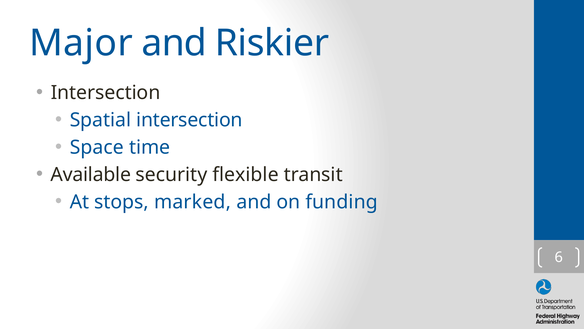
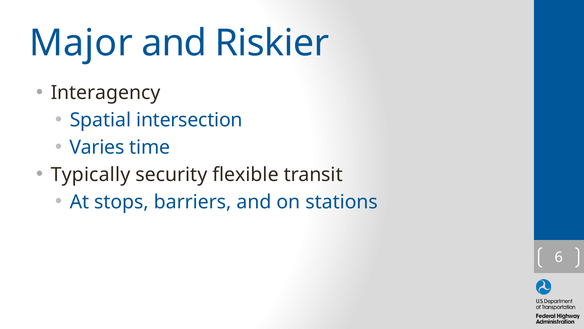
Intersection at (106, 93): Intersection -> Interagency
Space: Space -> Varies
Available: Available -> Typically
marked: marked -> barriers
funding: funding -> stations
